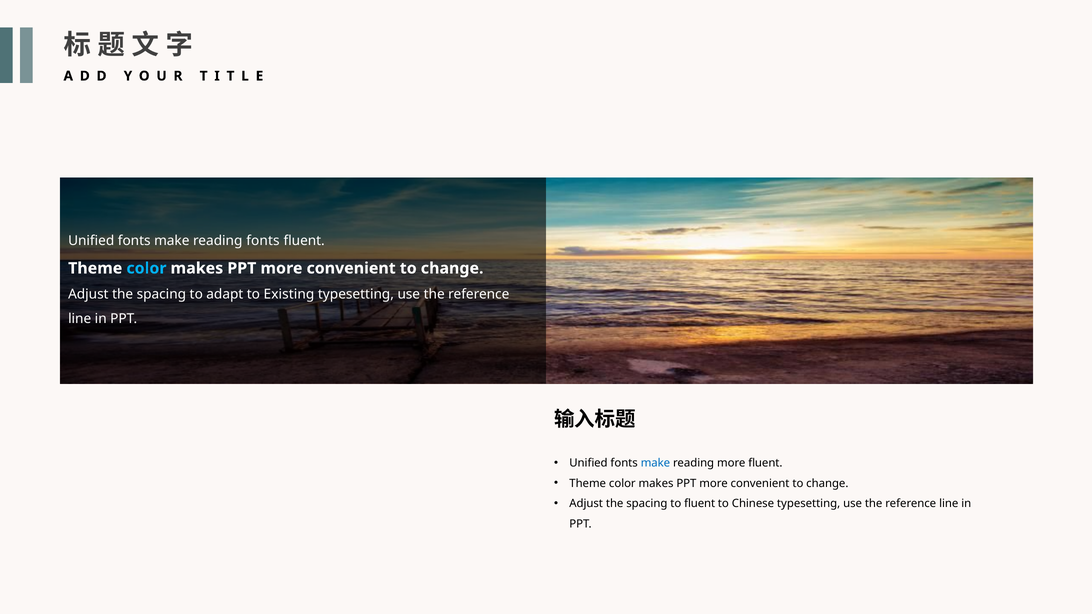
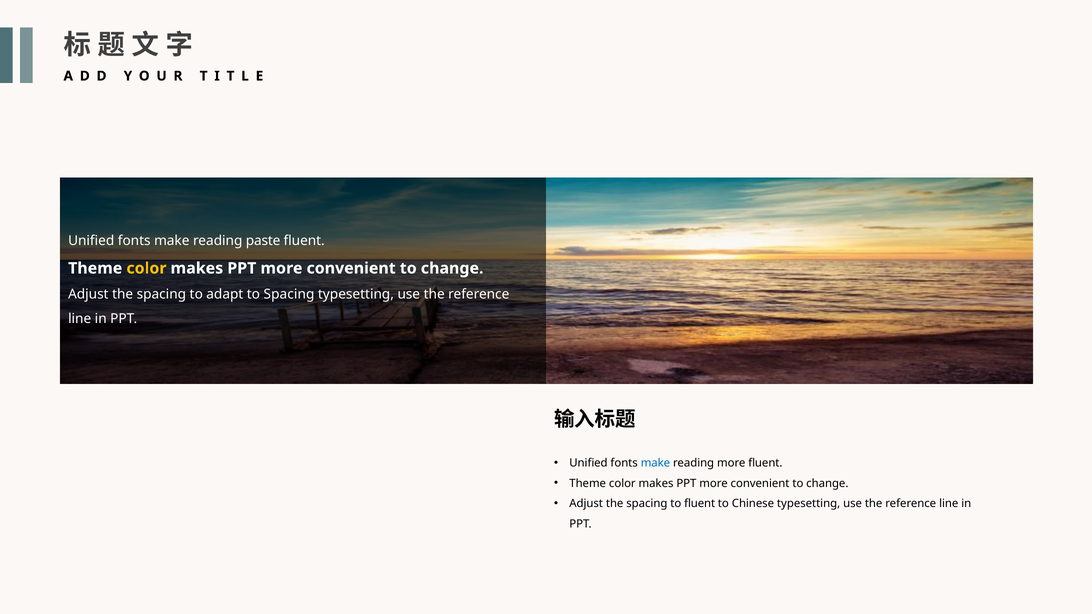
reading fonts: fonts -> paste
color at (146, 268) colour: light blue -> yellow
to Existing: Existing -> Spacing
